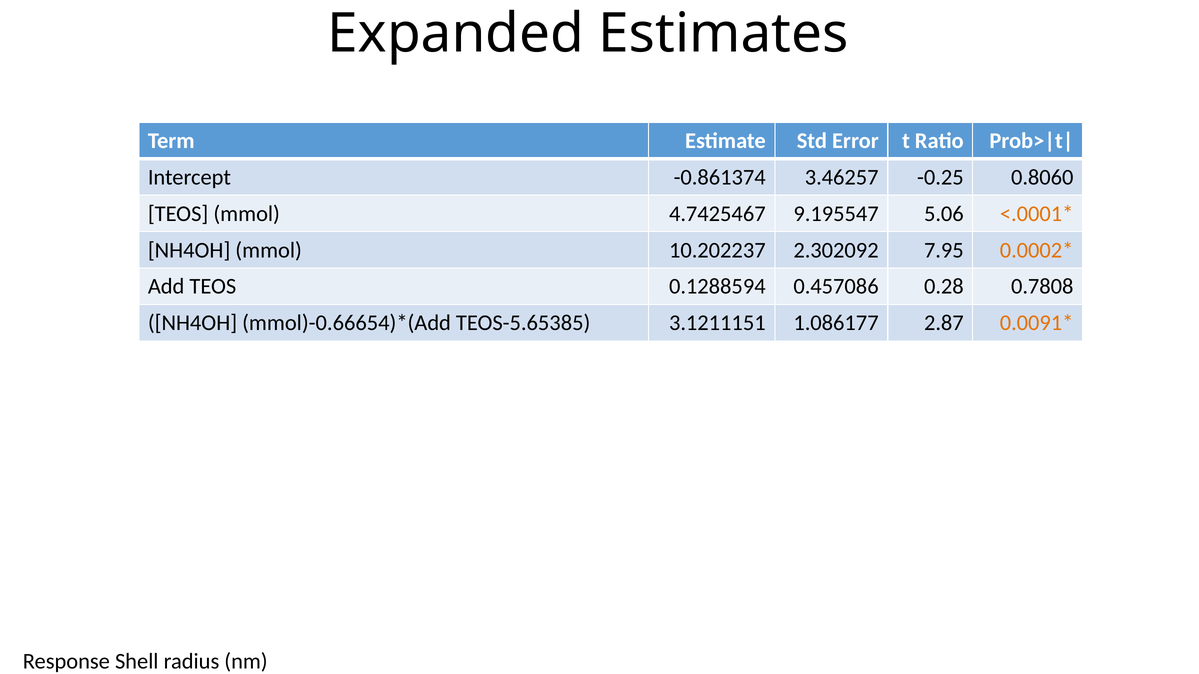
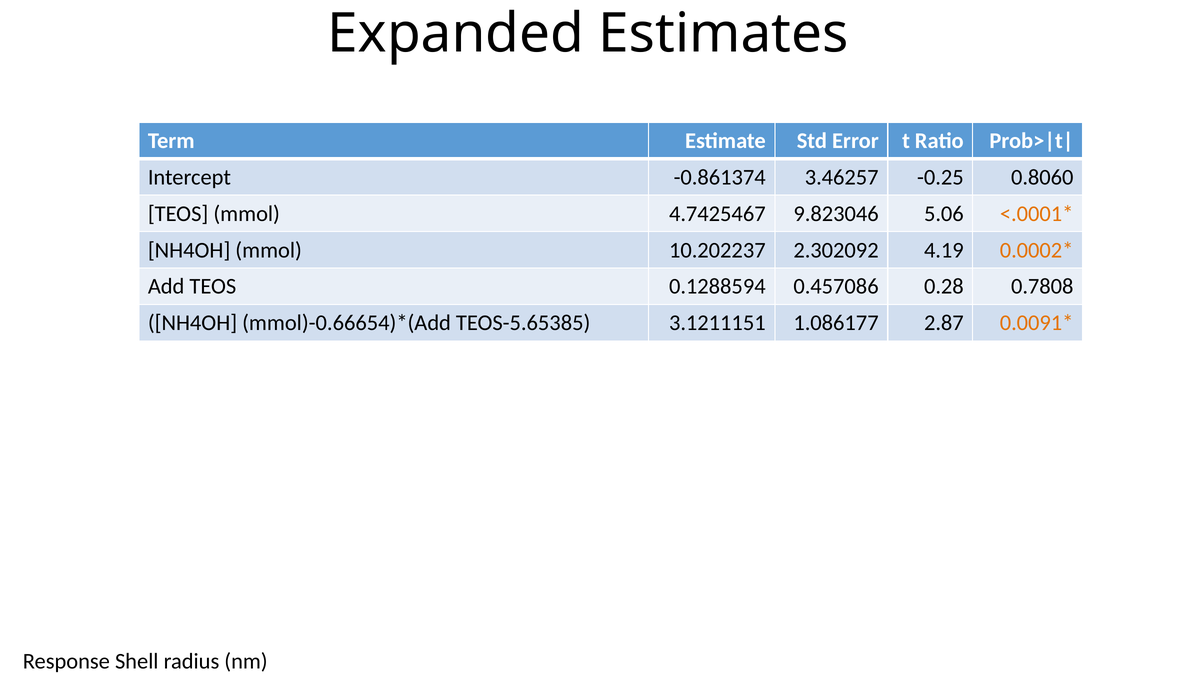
9.195547: 9.195547 -> 9.823046
7.95: 7.95 -> 4.19
